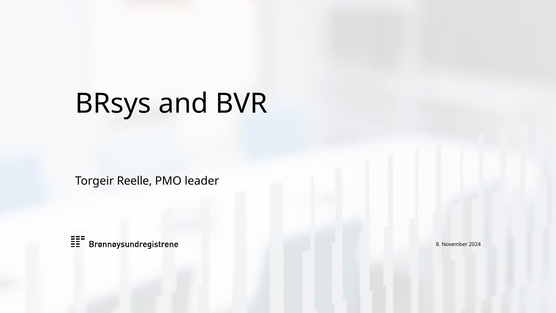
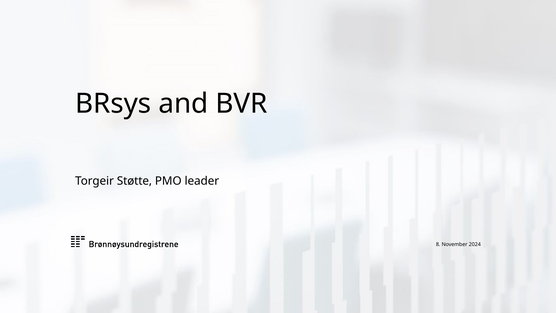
Reelle: Reelle -> Støtte
